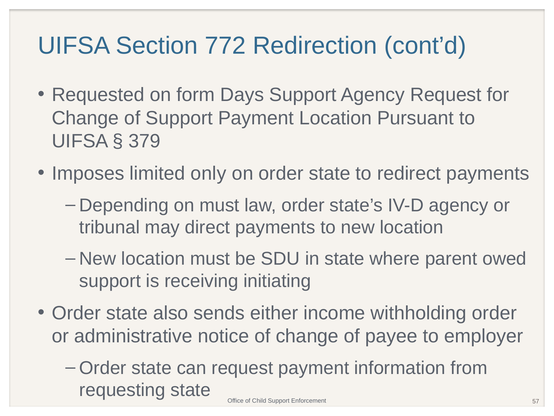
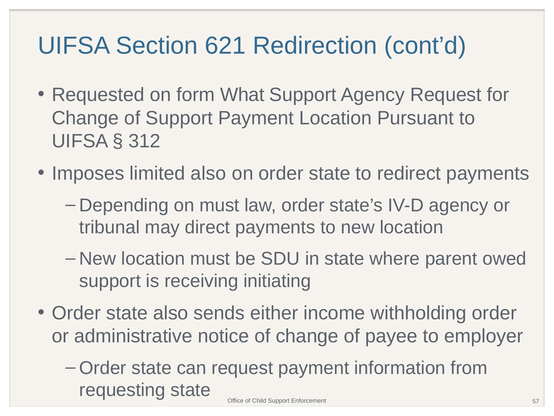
772: 772 -> 621
Days: Days -> What
379: 379 -> 312
limited only: only -> also
